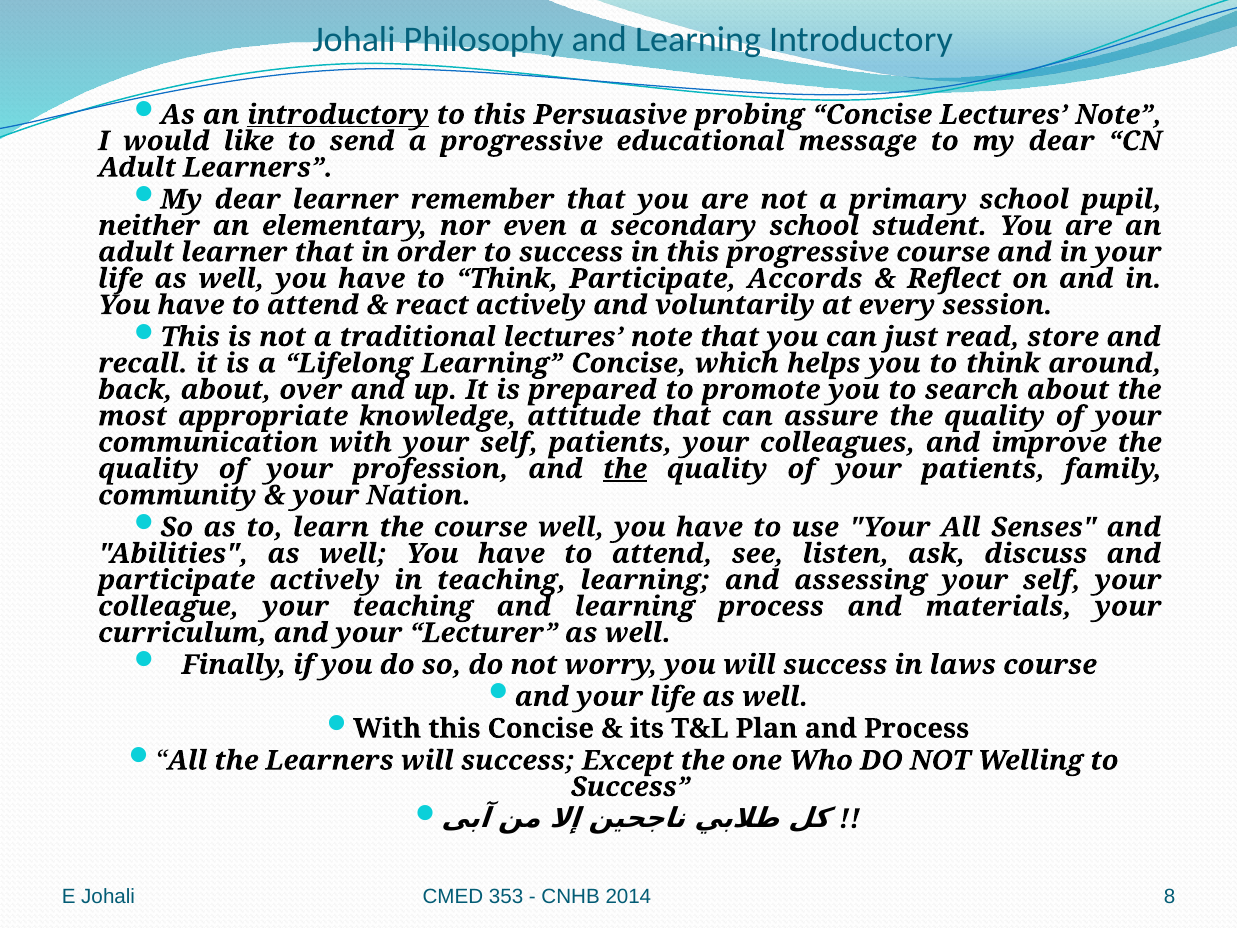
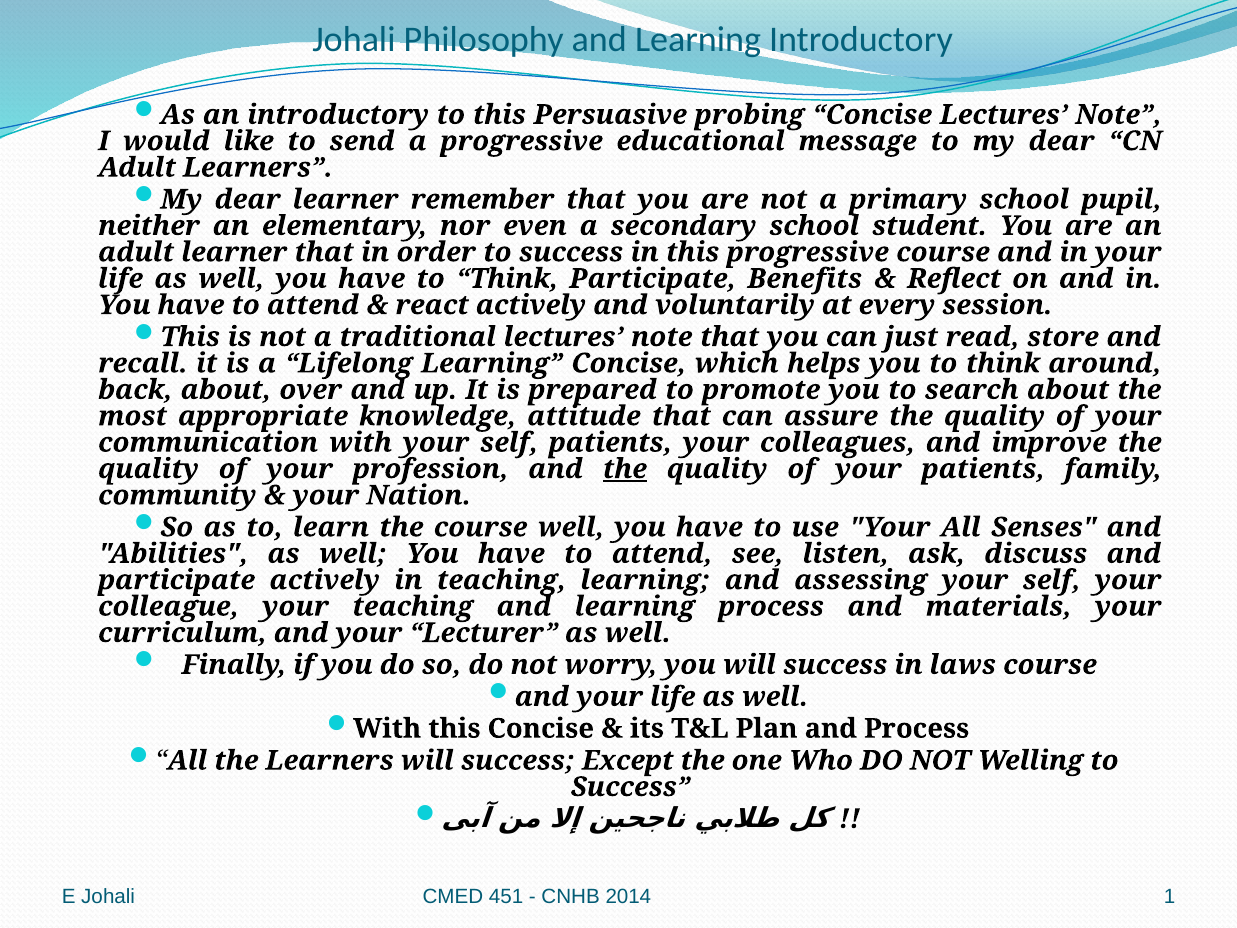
introductory at (338, 115) underline: present -> none
Accords: Accords -> Benefits
353: 353 -> 451
8: 8 -> 1
